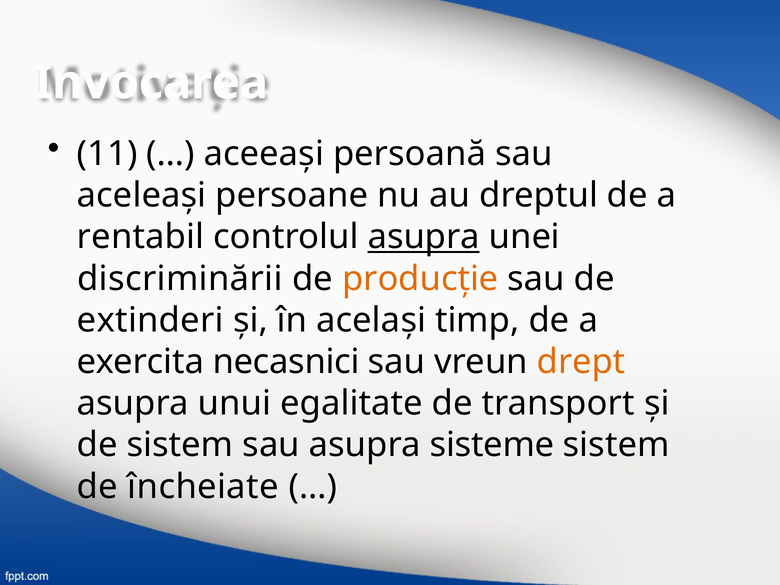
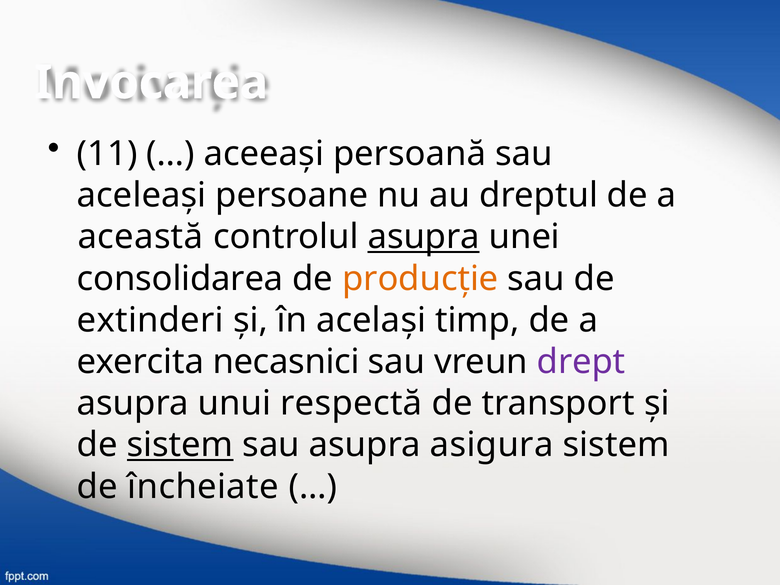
rentabil: rentabil -> această
discriminării: discriminării -> consolidarea
drept colour: orange -> purple
egalitate: egalitate -> respectă
sistem at (180, 445) underline: none -> present
sisteme: sisteme -> asigura
